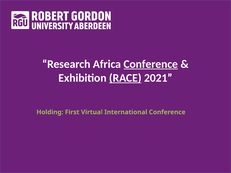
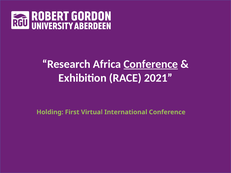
RACE underline: present -> none
